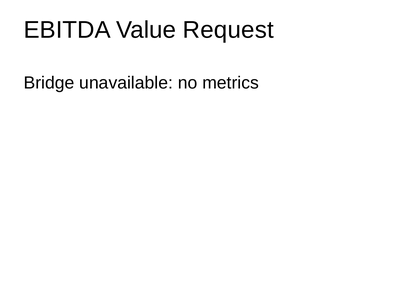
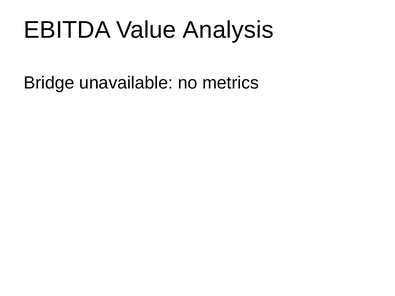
Request: Request -> Analysis
